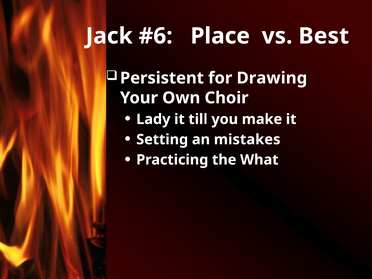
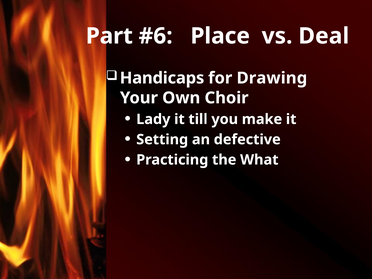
Jack: Jack -> Part
Best: Best -> Deal
Persistent: Persistent -> Handicaps
mistakes: mistakes -> defective
